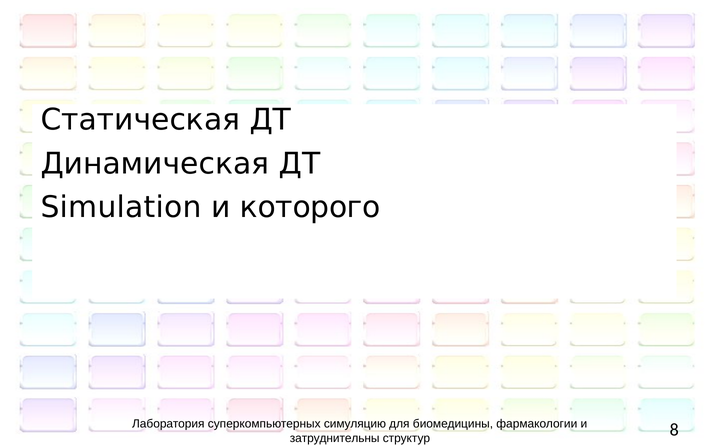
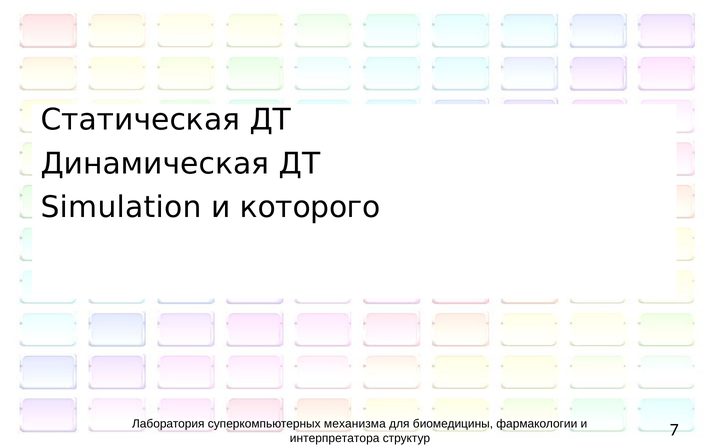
симуляцию: симуляцию -> механизма
затруднительны: затруднительны -> интерпретатора
8: 8 -> 7
